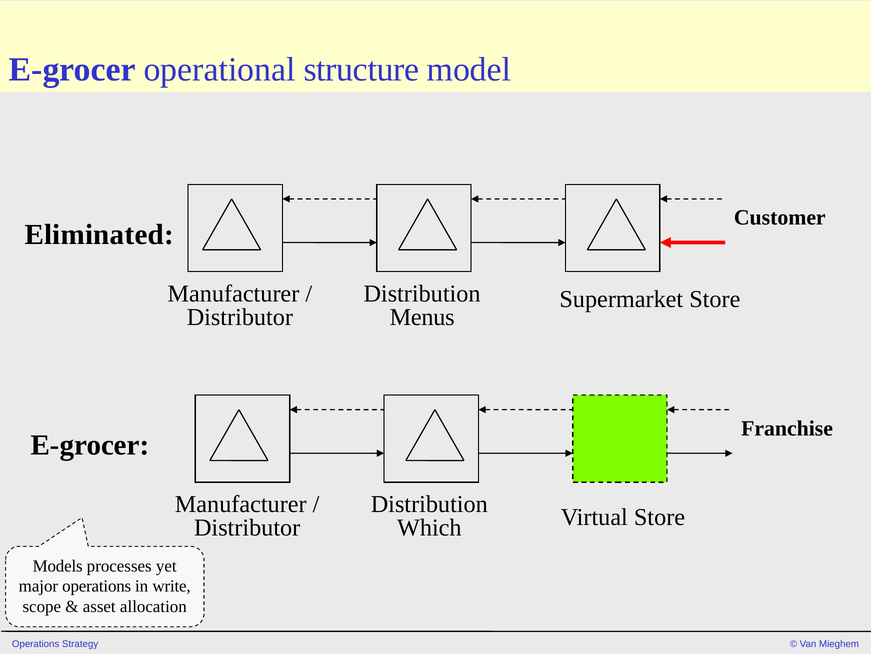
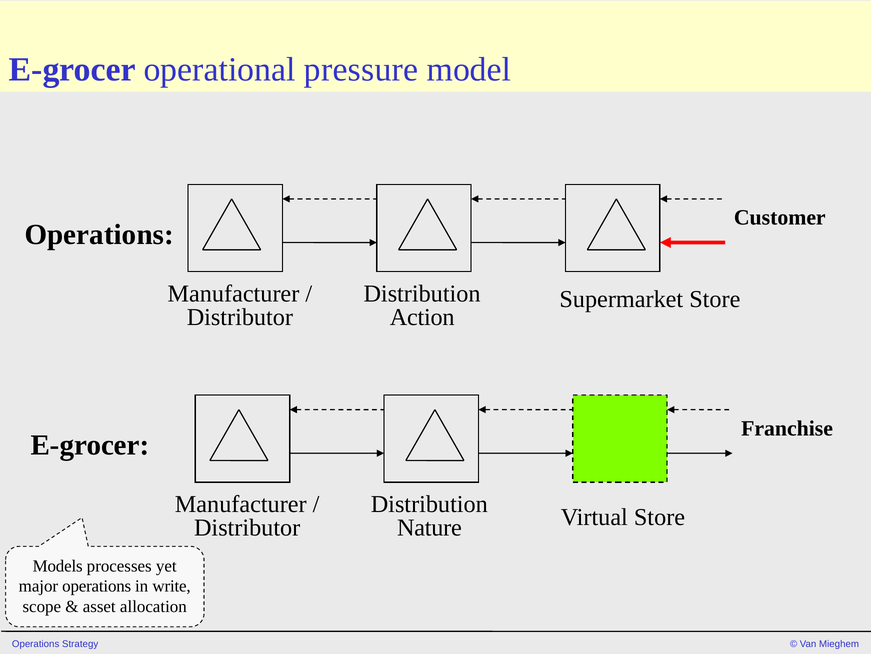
structure: structure -> pressure
Eliminated at (99, 234): Eliminated -> Operations
Menus: Menus -> Action
Which: Which -> Nature
